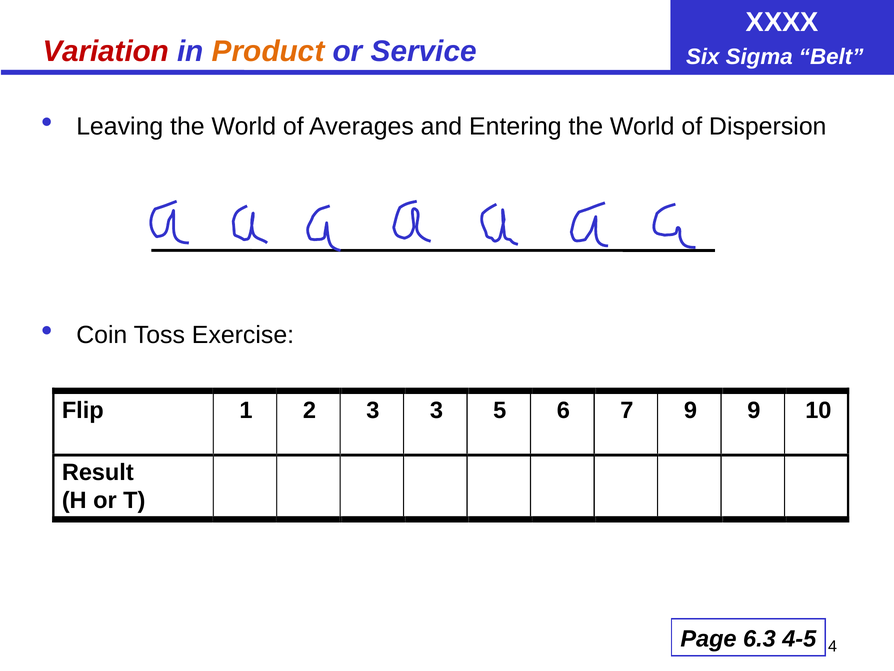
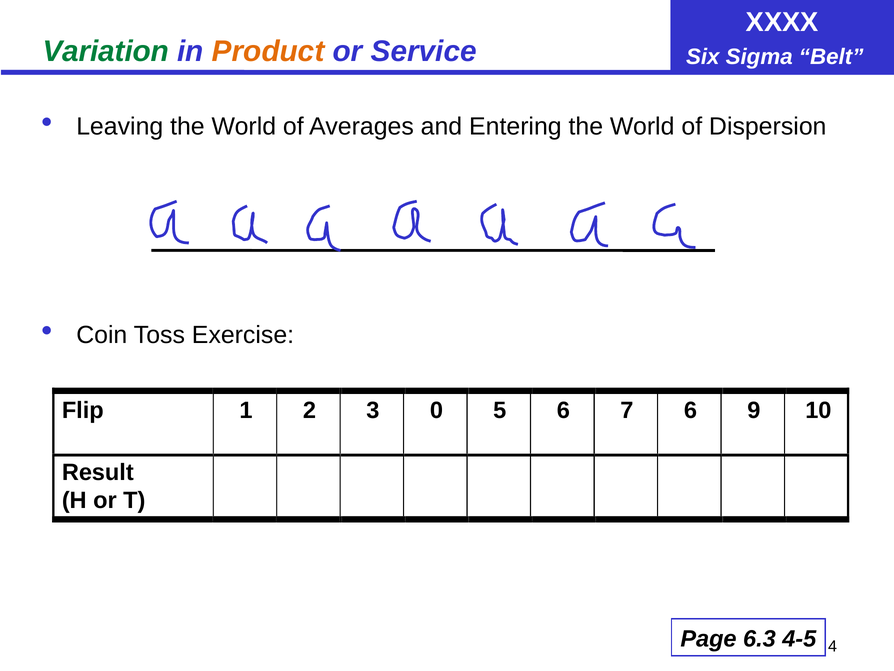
Variation colour: red -> green
3 3: 3 -> 0
7 9: 9 -> 6
